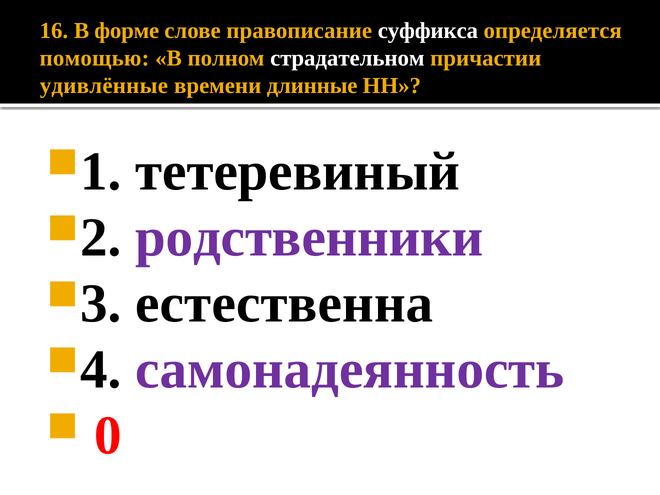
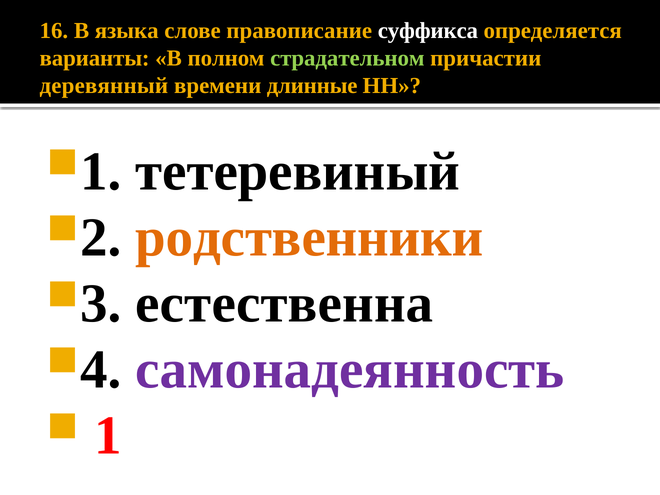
форме: форме -> языка
помощью: помощью -> варианты
страдательном colour: white -> light green
удивлённые: удивлённые -> деревянный
родственники colour: purple -> orange
0: 0 -> 1
